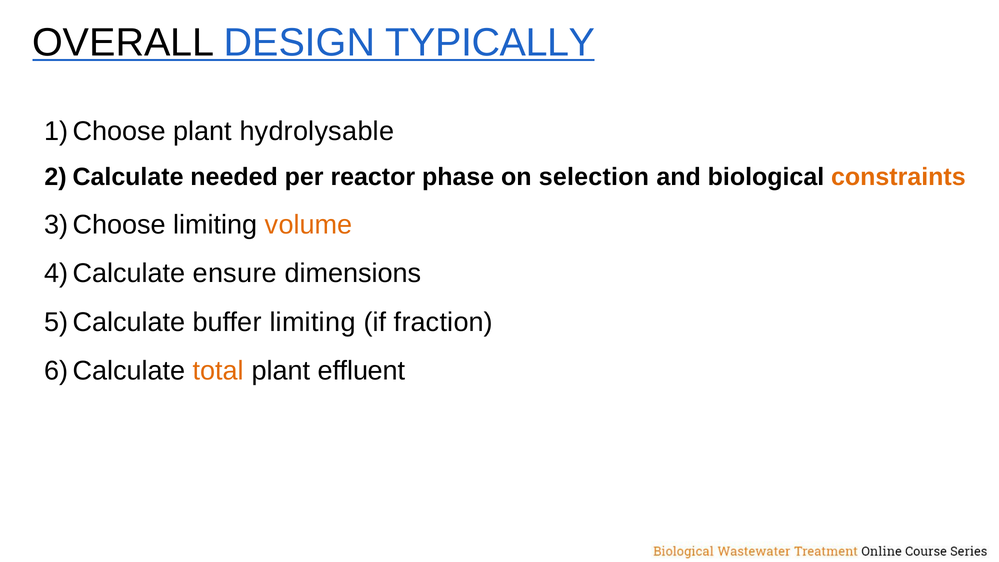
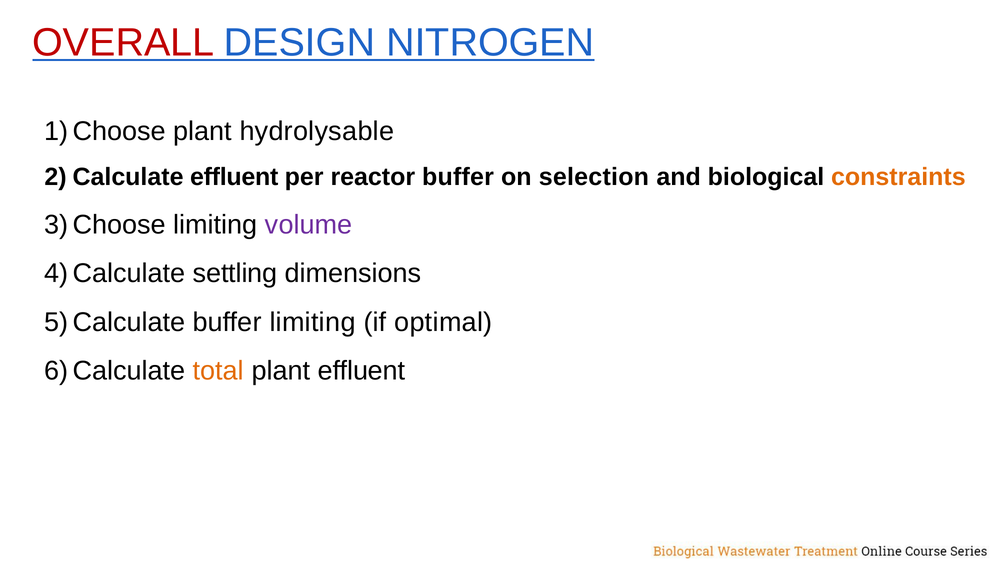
OVERALL colour: black -> red
TYPICALLY: TYPICALLY -> NITROGEN
needed at (234, 177): needed -> effluent
reactor phase: phase -> buffer
volume colour: orange -> purple
ensure: ensure -> settling
fraction: fraction -> optimal
